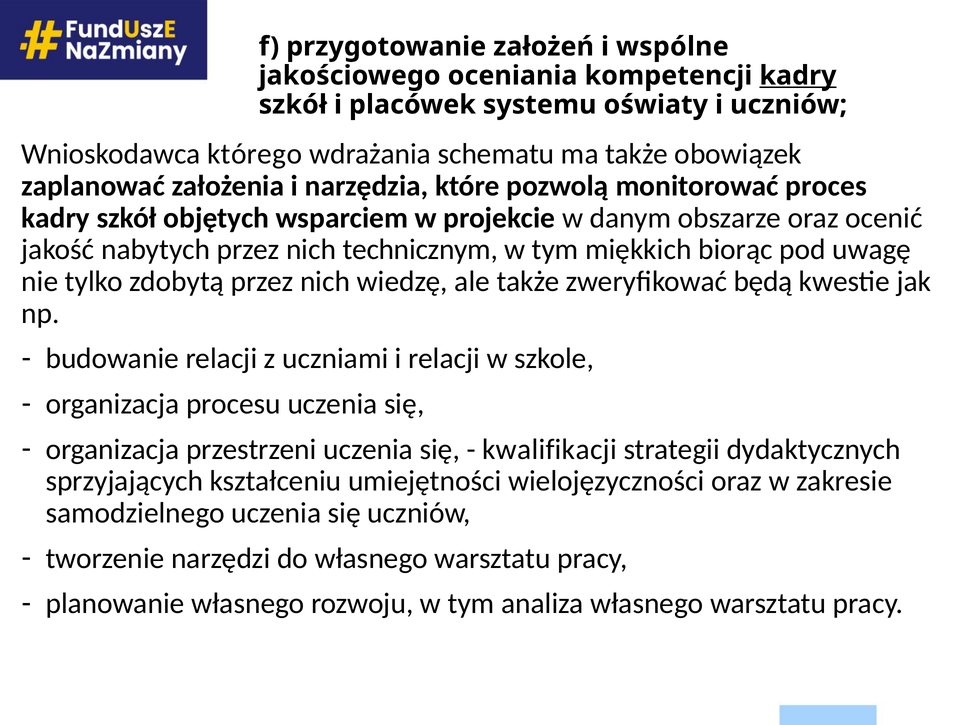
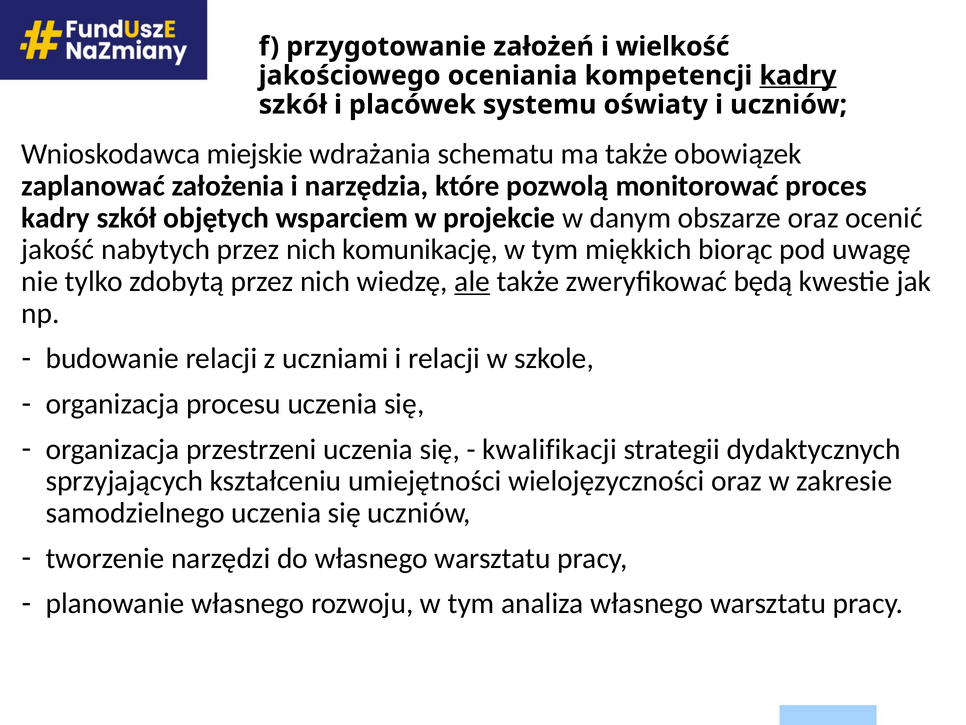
wspólne: wspólne -> wielkość
którego: którego -> miejskie
technicznym: technicznym -> komunikację
ale underline: none -> present
